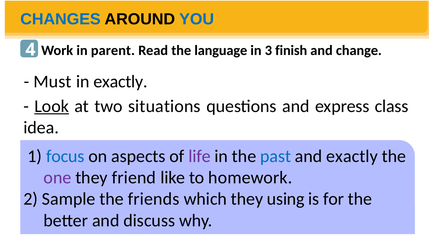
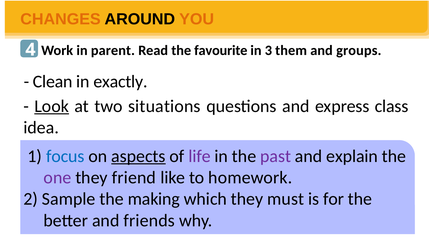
CHANGES colour: blue -> orange
YOU colour: blue -> orange
language: language -> favourite
finish: finish -> them
change: change -> groups
Must: Must -> Clean
aspects underline: none -> present
past colour: blue -> purple
and exactly: exactly -> explain
friends: friends -> making
using: using -> must
discuss: discuss -> friends
